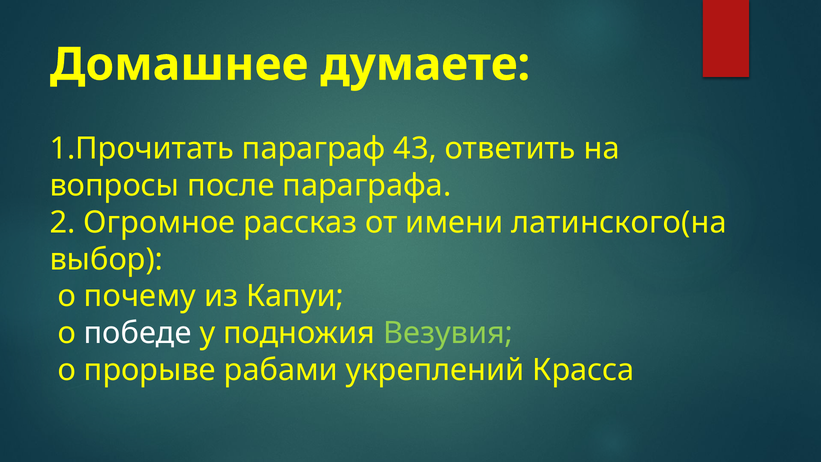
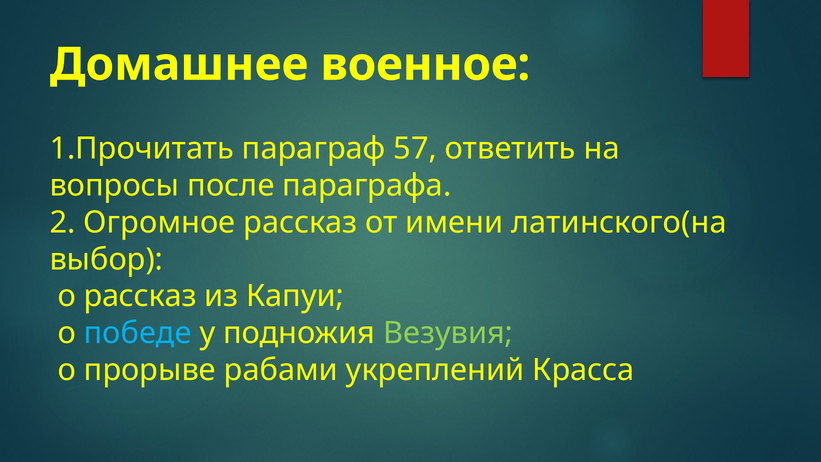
думаете: думаете -> военное
43: 43 -> 57
о почему: почему -> рассказ
победе colour: white -> light blue
